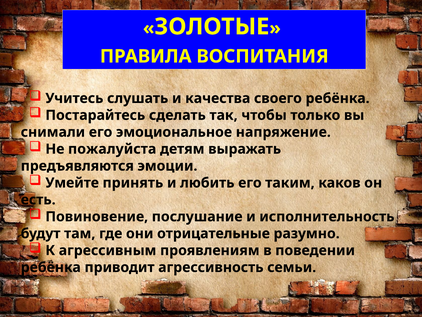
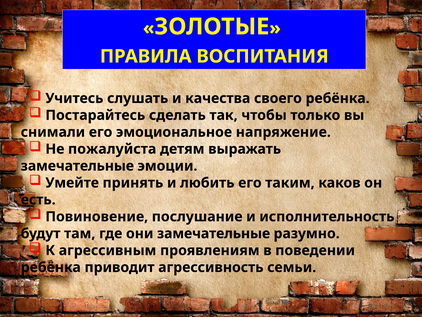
предъявляются at (77, 166): предъявляются -> замечательные
они отрицательные: отрицательные -> замечательные
